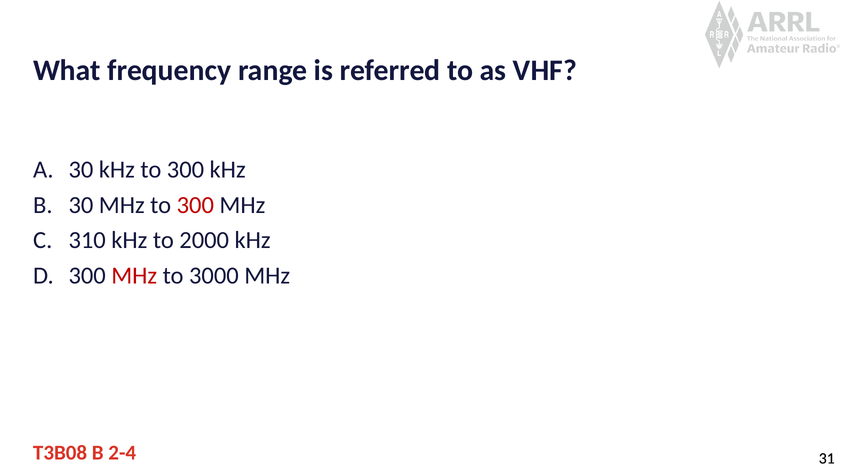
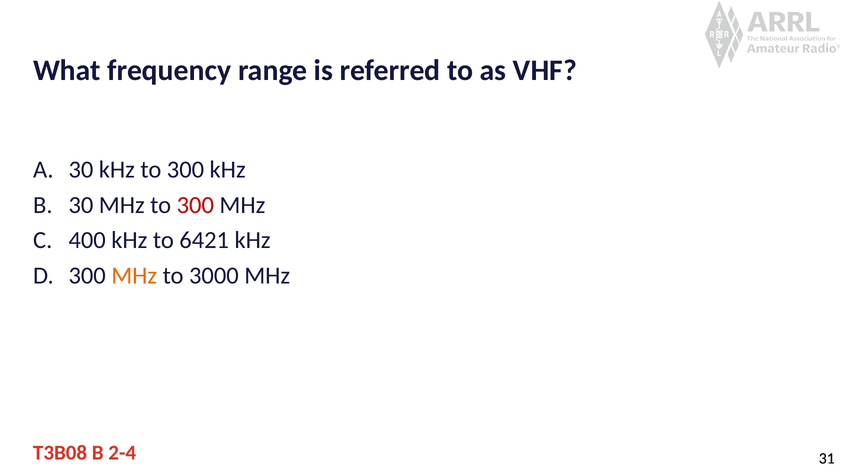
310: 310 -> 400
2000: 2000 -> 6421
MHz at (134, 276) colour: red -> orange
